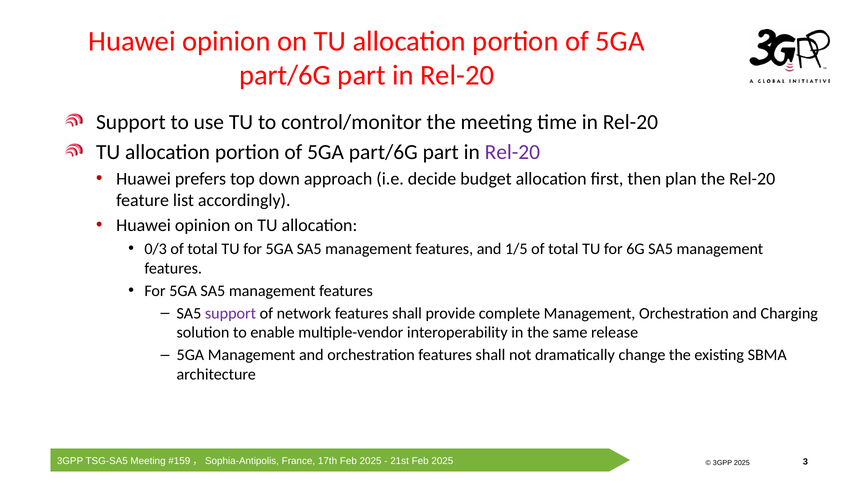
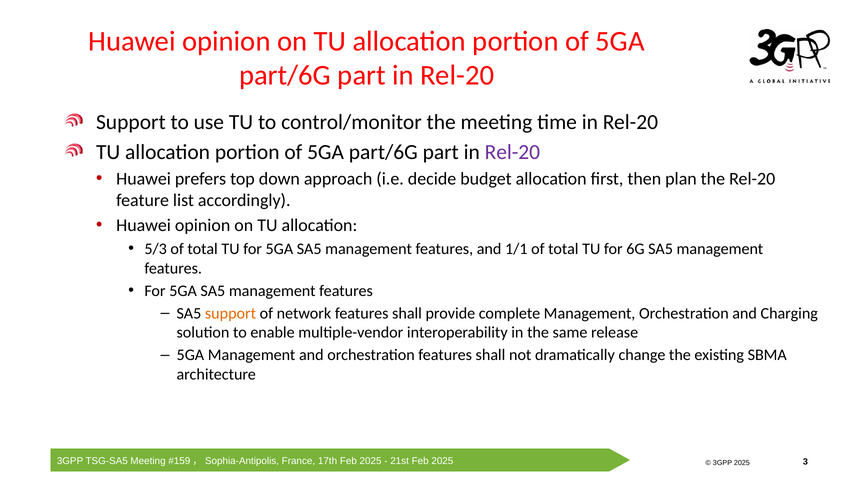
0/3: 0/3 -> 5/3
1/5: 1/5 -> 1/1
support at (230, 313) colour: purple -> orange
